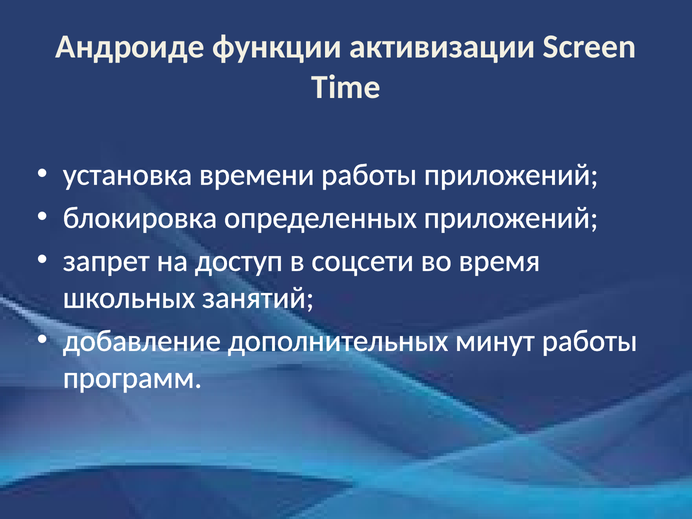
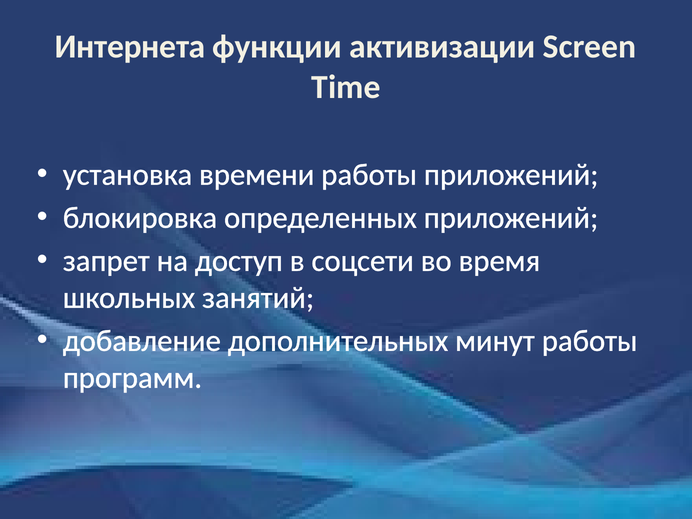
Андроиде: Андроиде -> Интернета
